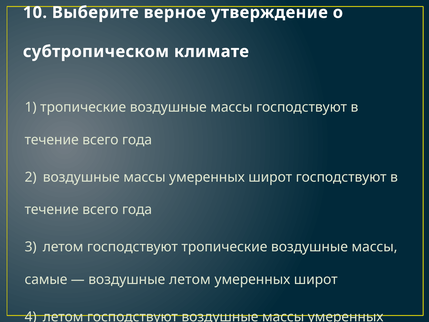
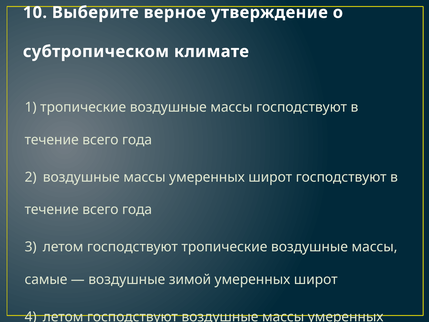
воздушные летом: летом -> зимой
